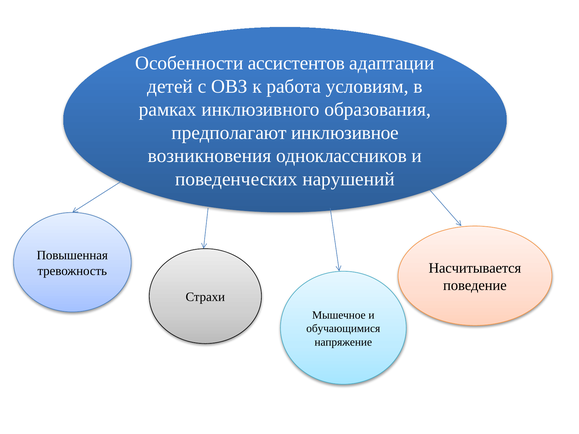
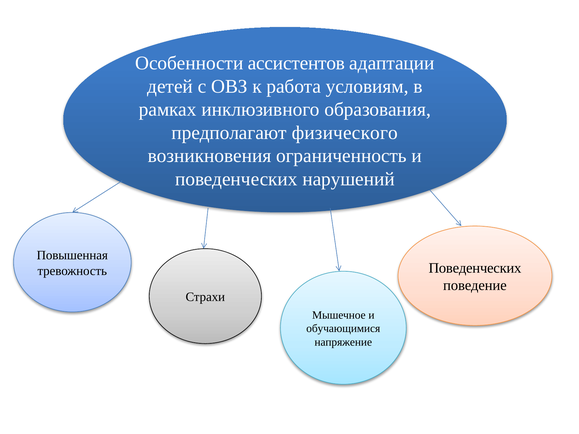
инклюзивное: инклюзивное -> физического
одноклассников: одноклассников -> ограниченность
Насчитывается at (475, 268): Насчитывается -> Поведенческих
